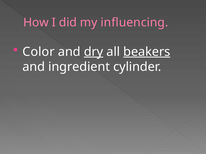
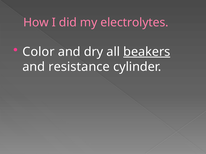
influencing: influencing -> electrolytes
dry underline: present -> none
ingredient: ingredient -> resistance
